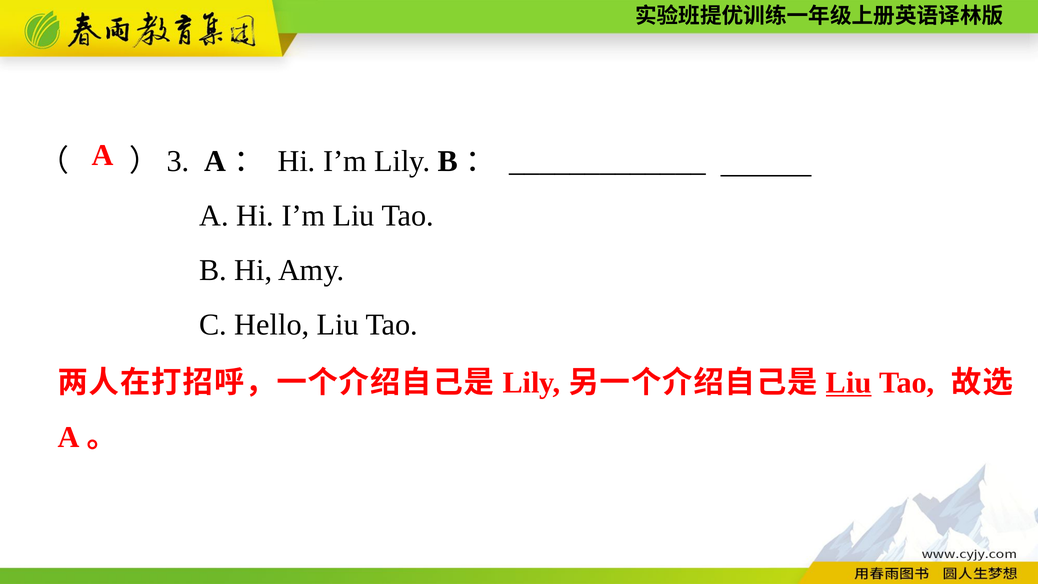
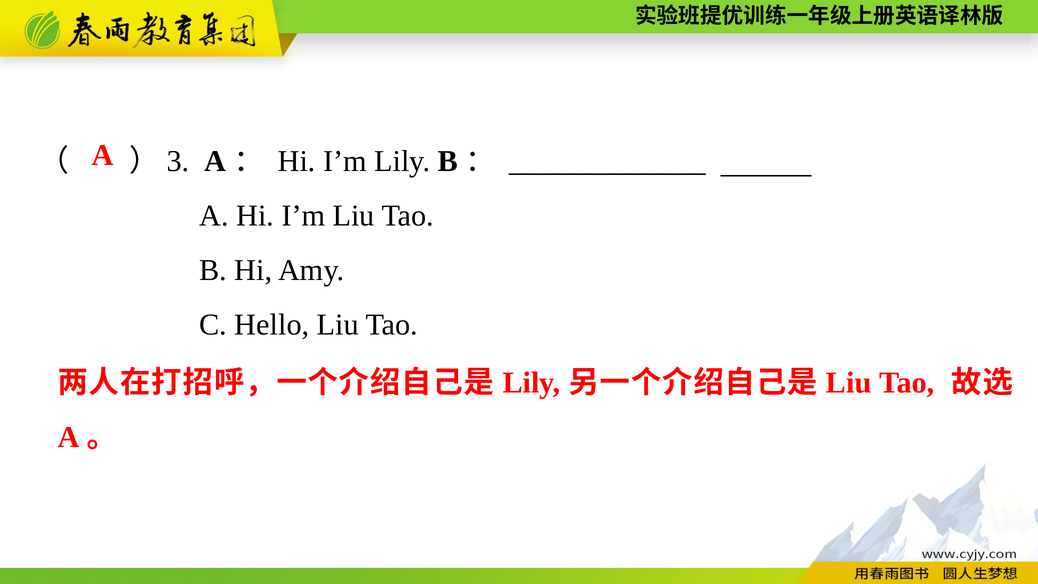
Liu at (849, 383) underline: present -> none
